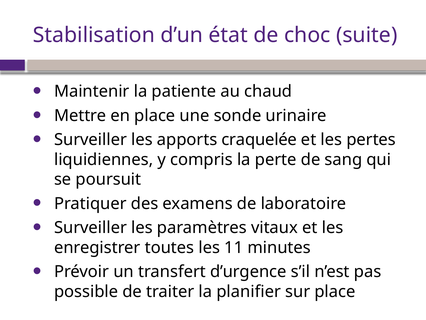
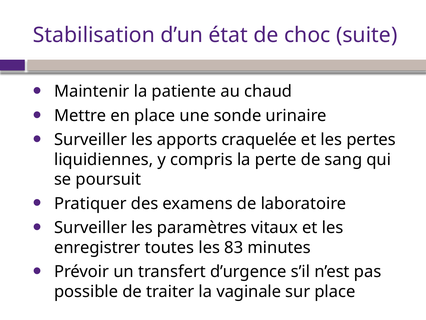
11: 11 -> 83
planifier: planifier -> vaginale
